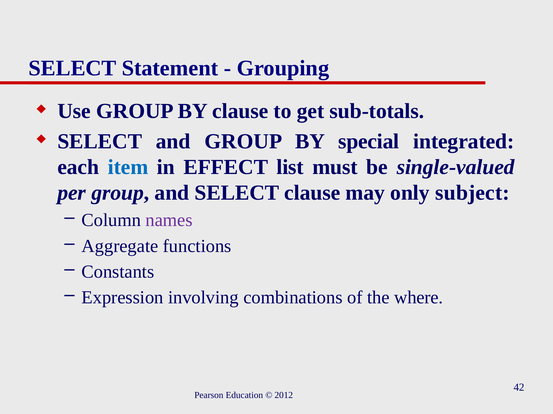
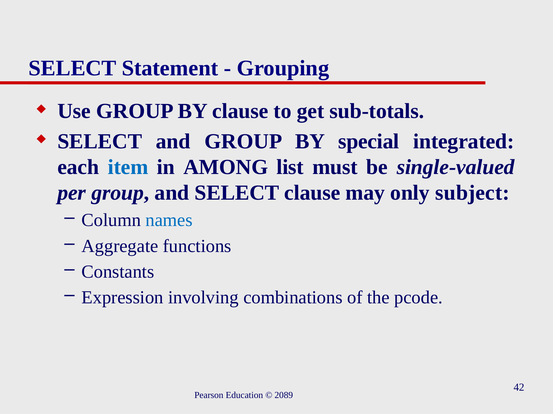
EFFECT: EFFECT -> AMONG
names colour: purple -> blue
where: where -> pcode
2012: 2012 -> 2089
